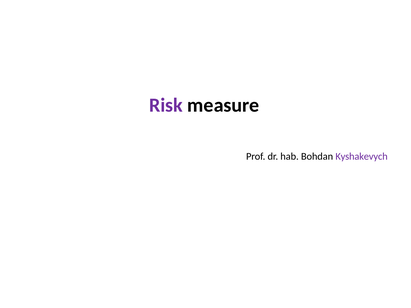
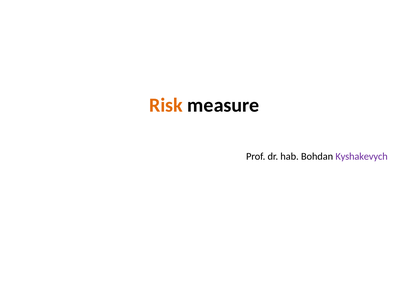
Risk colour: purple -> orange
